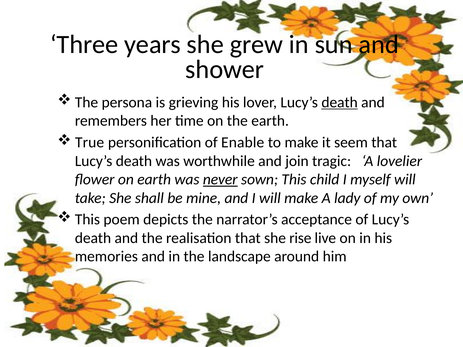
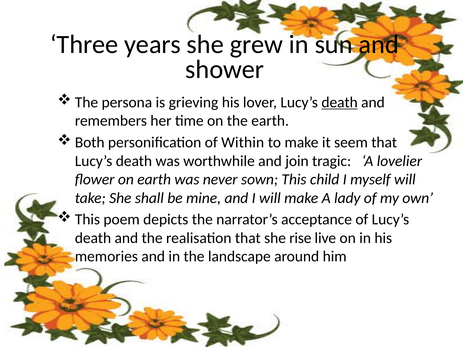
True: True -> Both
Enable: Enable -> Within
never underline: present -> none
